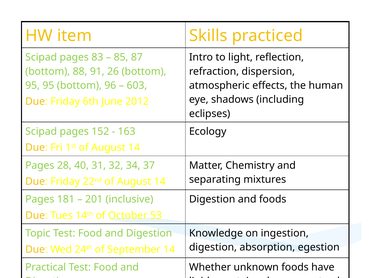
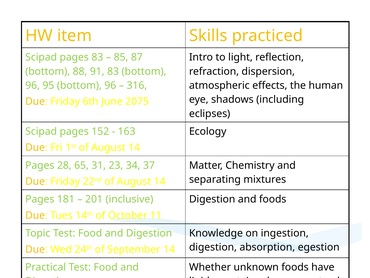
91 26: 26 -> 83
95 at (33, 85): 95 -> 96
603: 603 -> 316
2012: 2012 -> 2075
40: 40 -> 65
32: 32 -> 23
53: 53 -> 11
